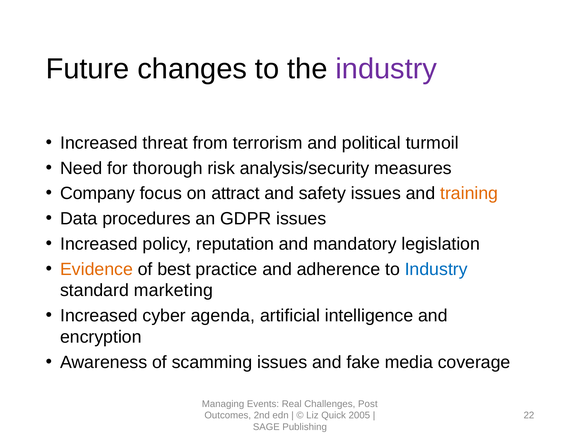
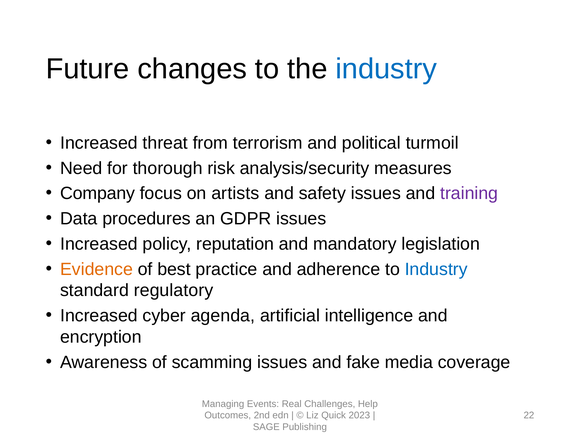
industry at (386, 69) colour: purple -> blue
attract: attract -> artists
training colour: orange -> purple
marketing: marketing -> regulatory
Post: Post -> Help
2005: 2005 -> 2023
